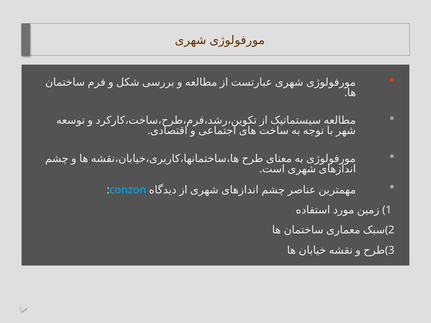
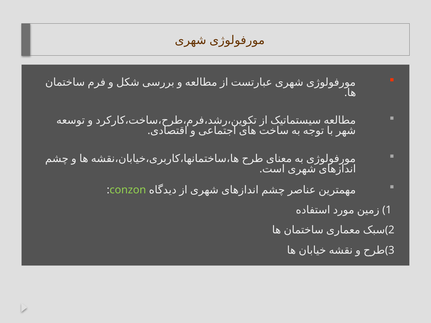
conzon colour: light blue -> light green
